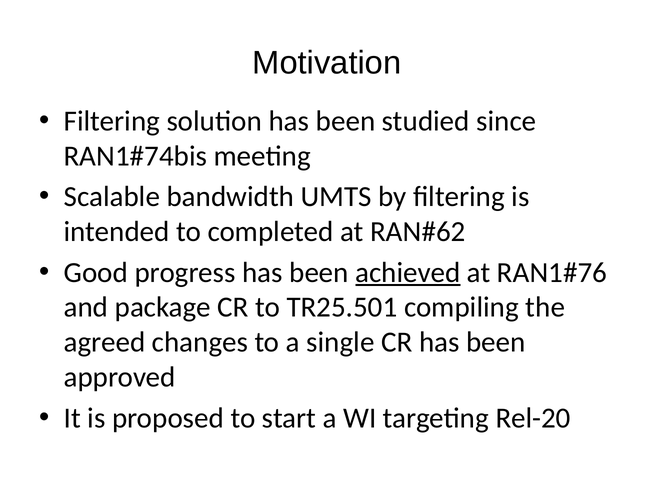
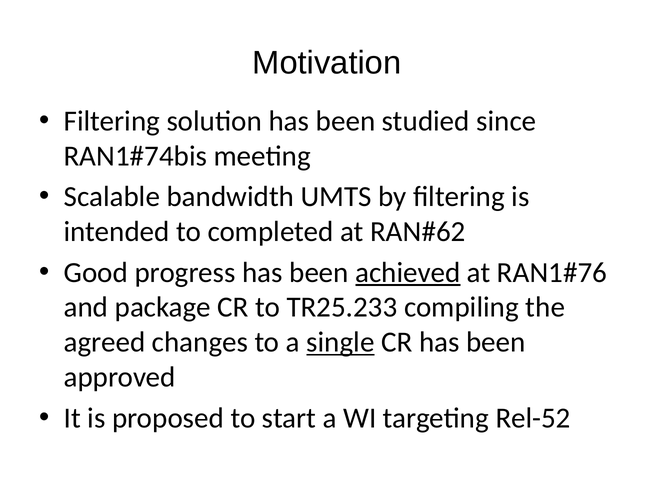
TR25.501: TR25.501 -> TR25.233
single underline: none -> present
Rel-20: Rel-20 -> Rel-52
